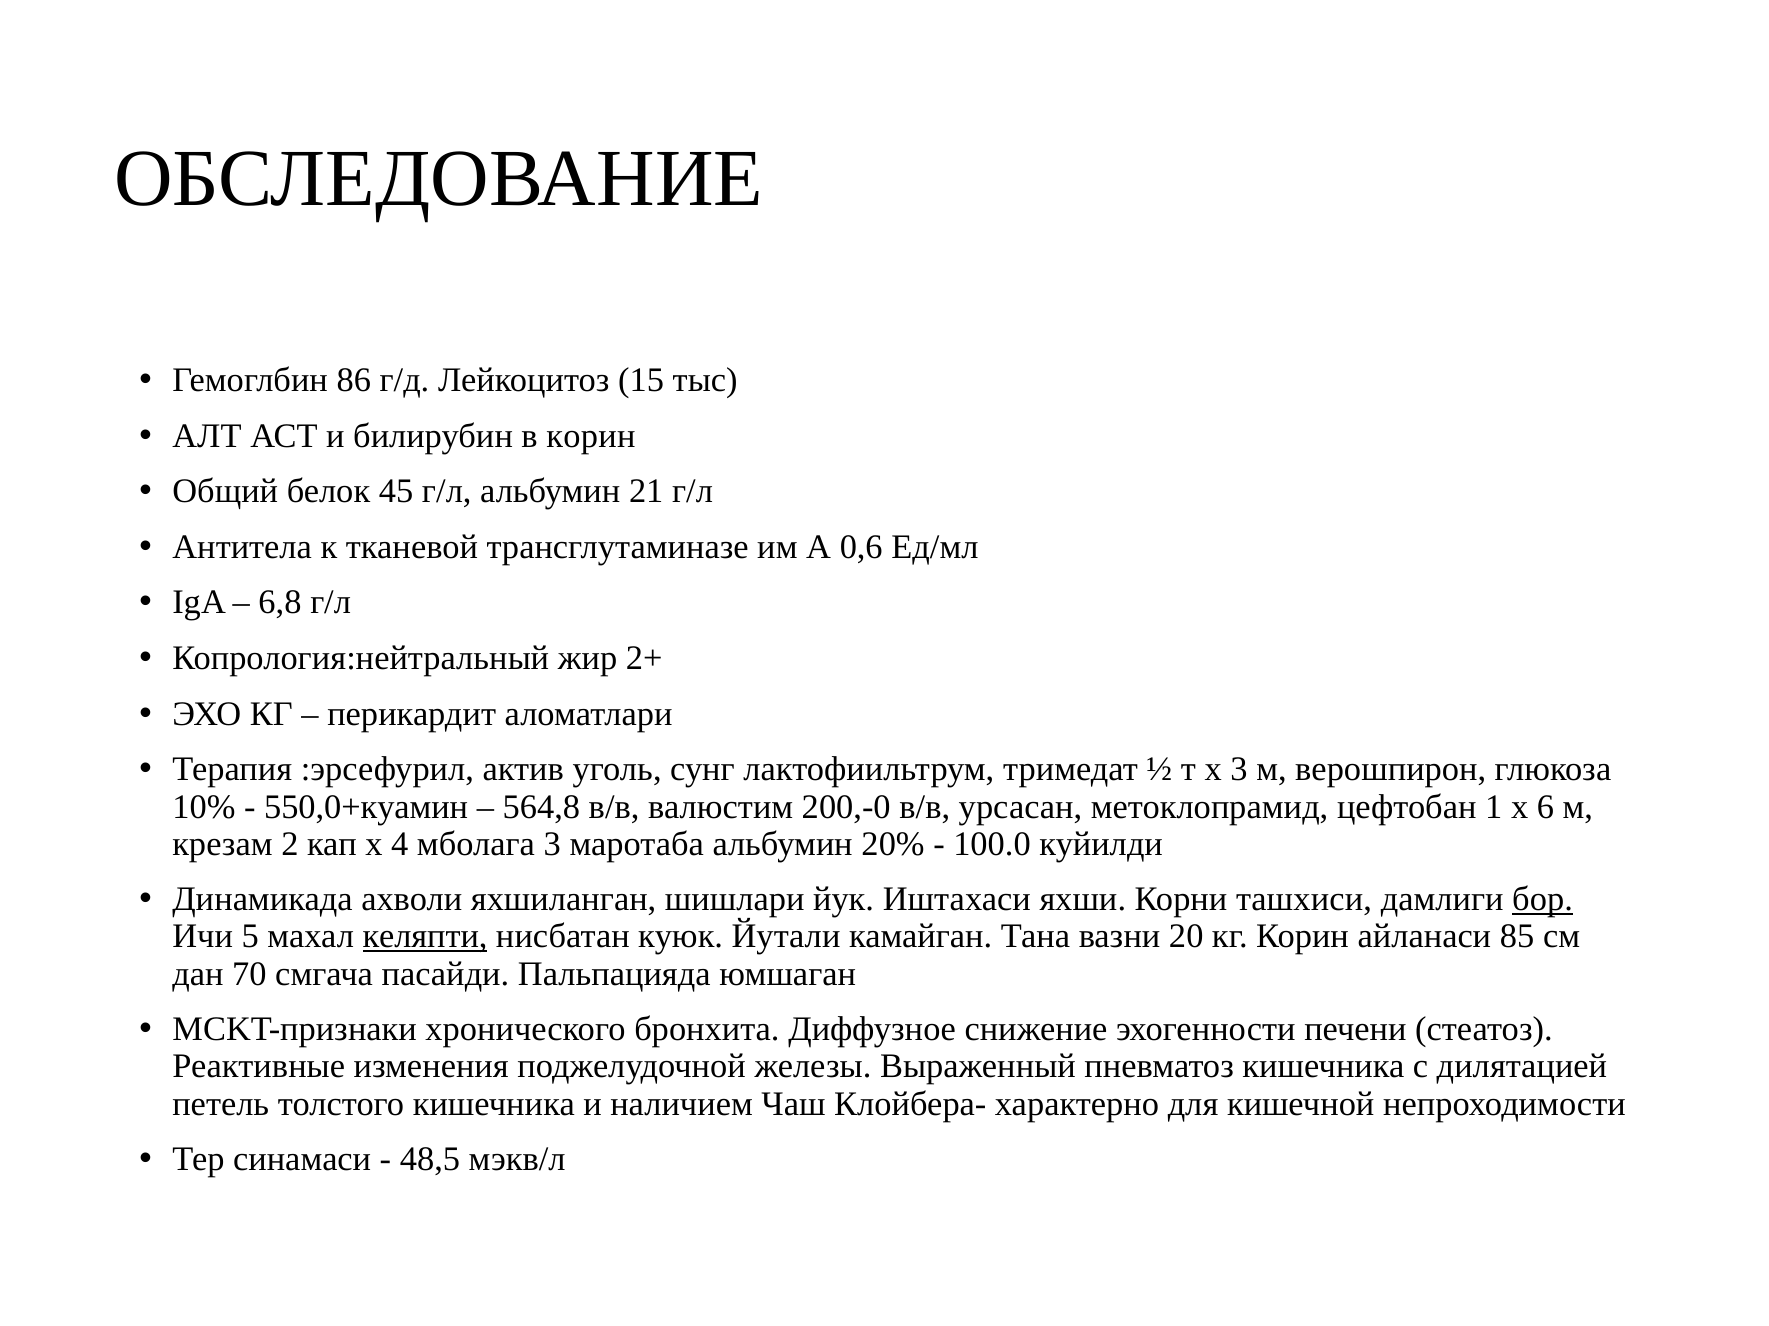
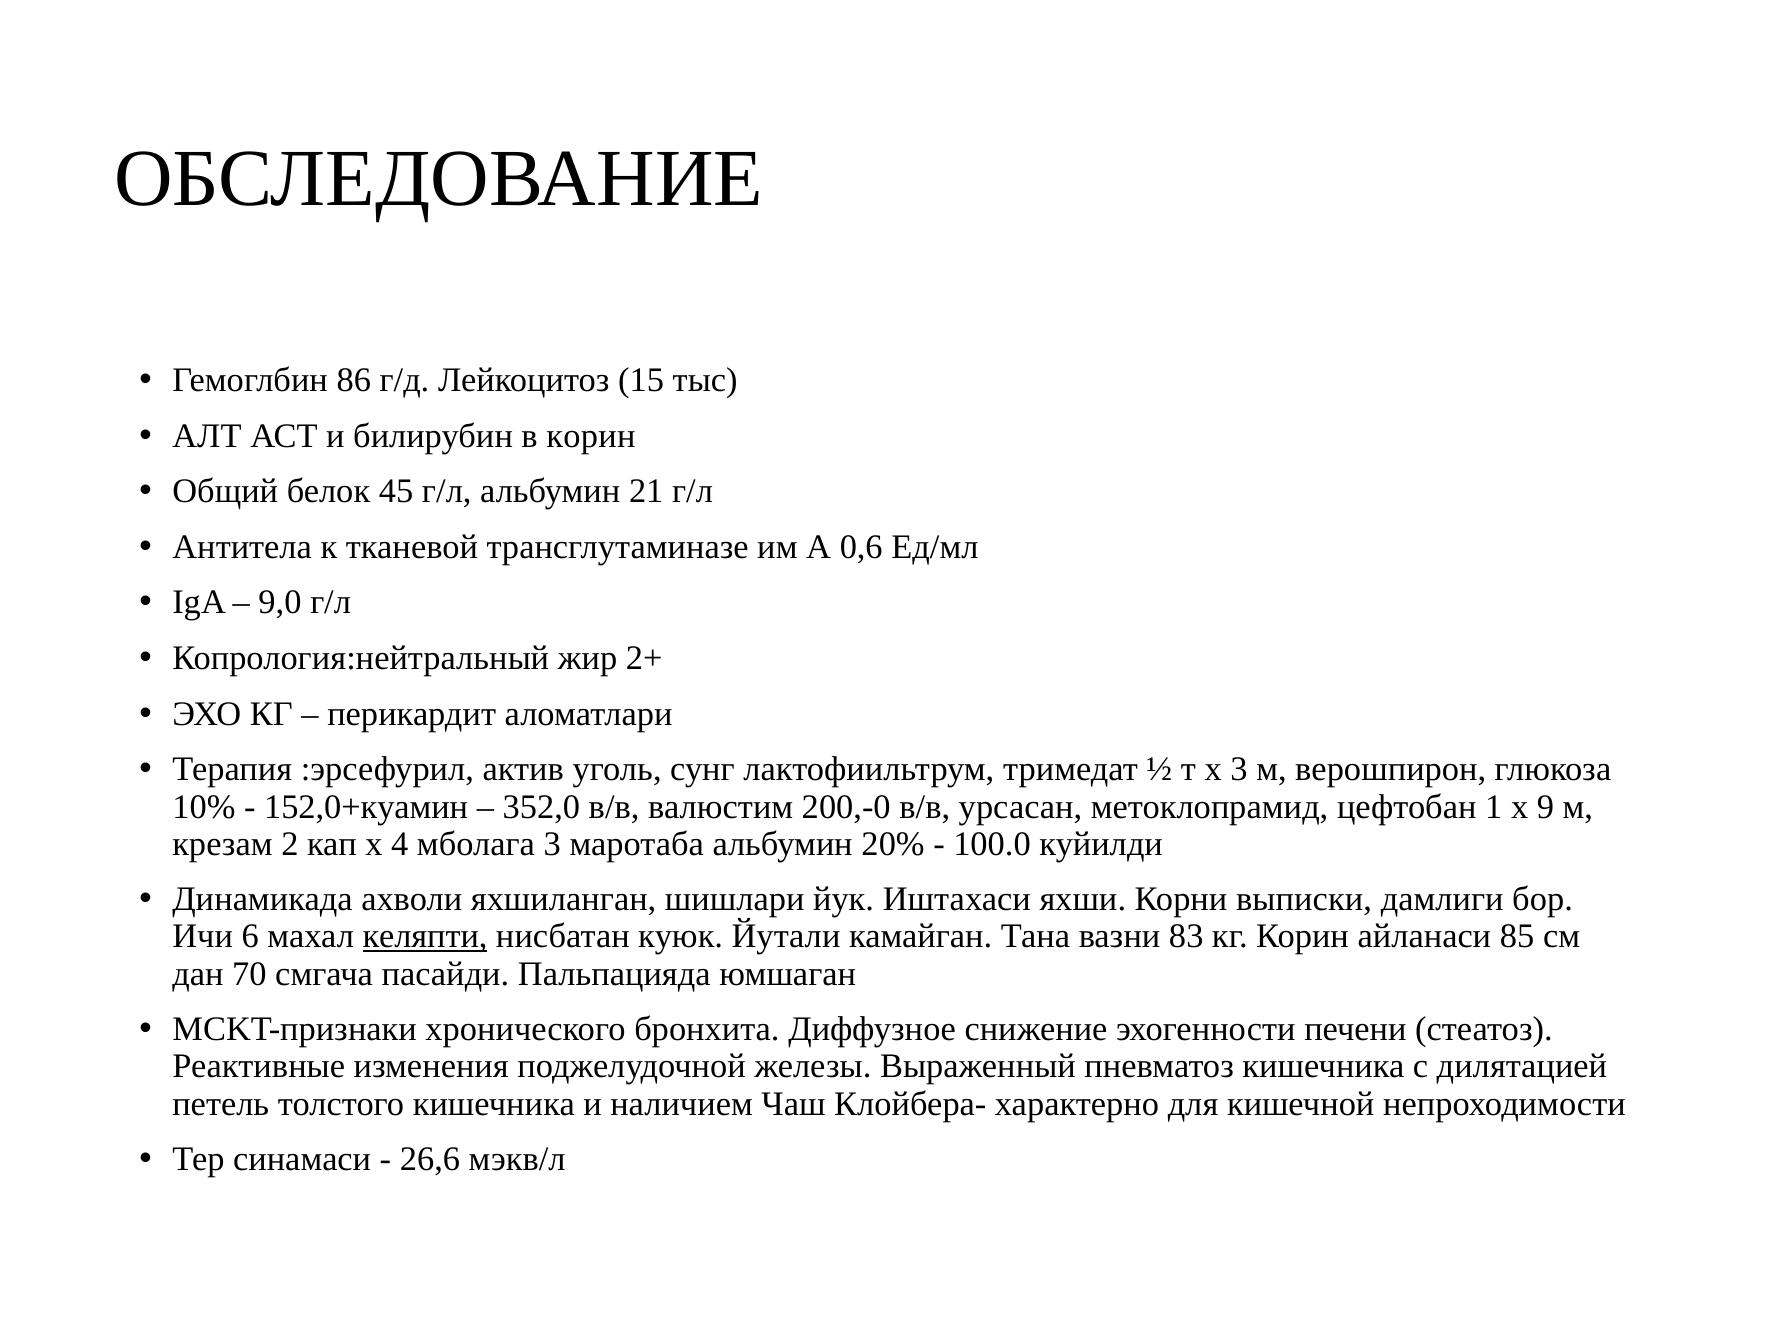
6,8: 6,8 -> 9,0
550,0+куамин: 550,0+куамин -> 152,0+куамин
564,8: 564,8 -> 352,0
6: 6 -> 9
ташхиси: ташхиси -> выписки
бор underline: present -> none
5: 5 -> 6
20: 20 -> 83
48,5: 48,5 -> 26,6
